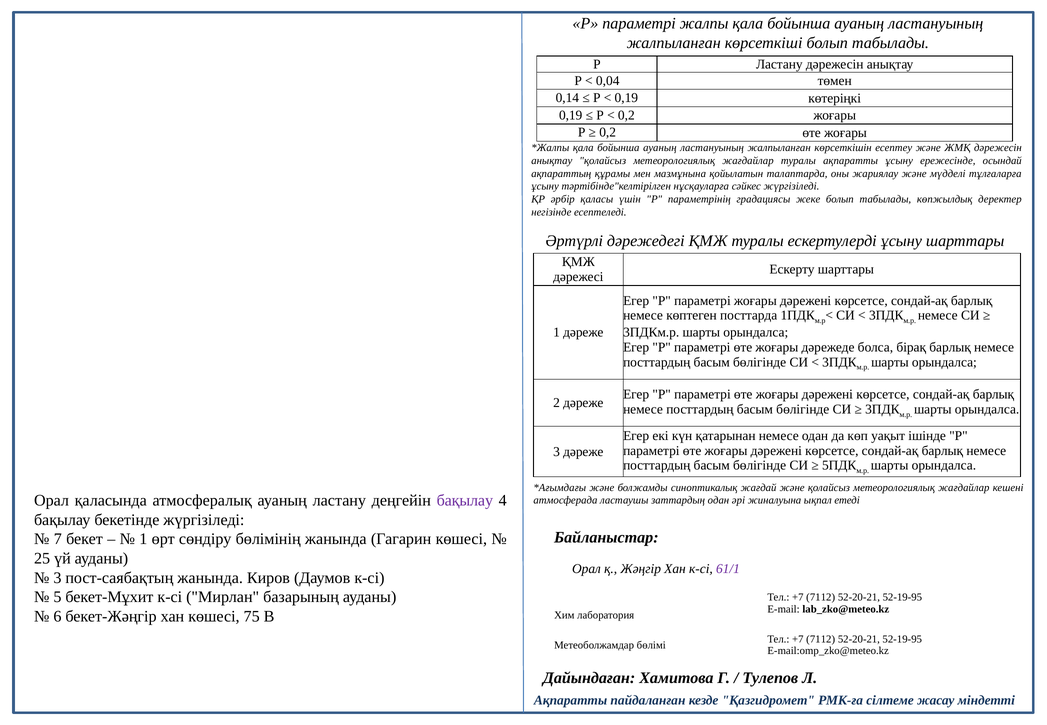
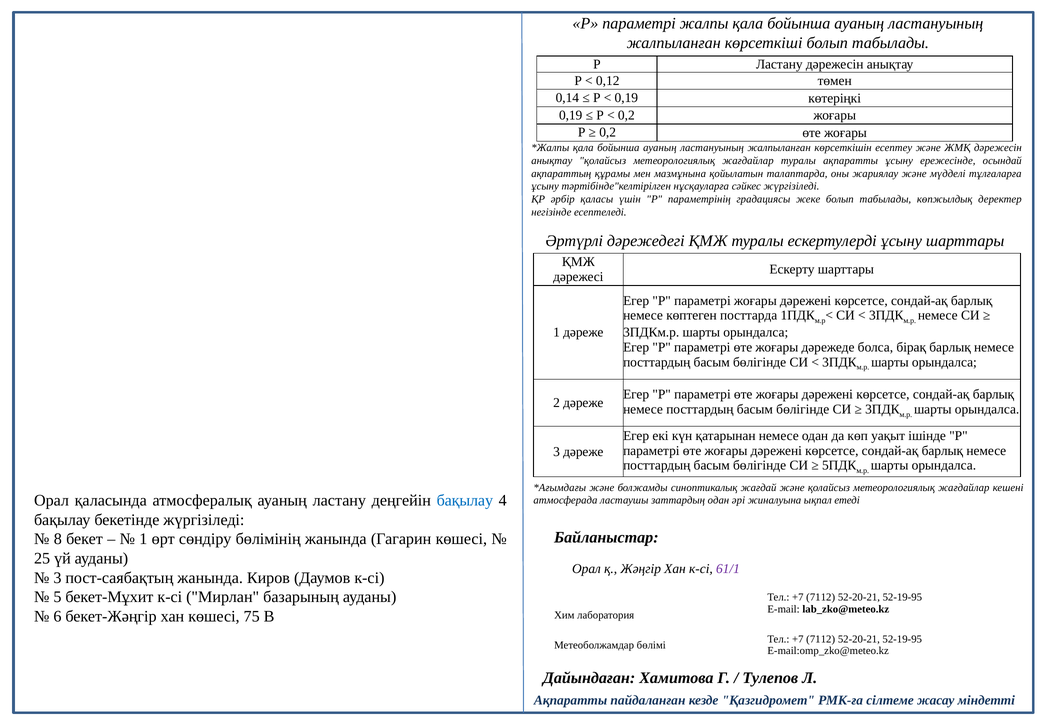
0,04: 0,04 -> 0,12
бақылау at (465, 500) colour: purple -> blue
7: 7 -> 8
